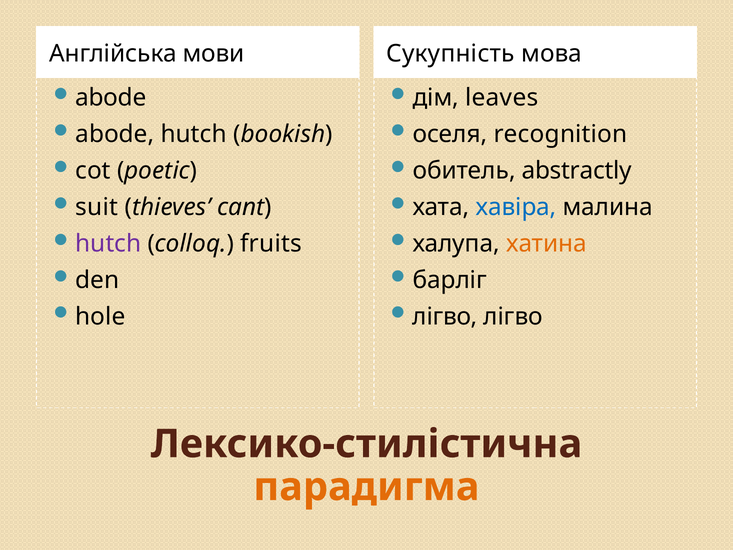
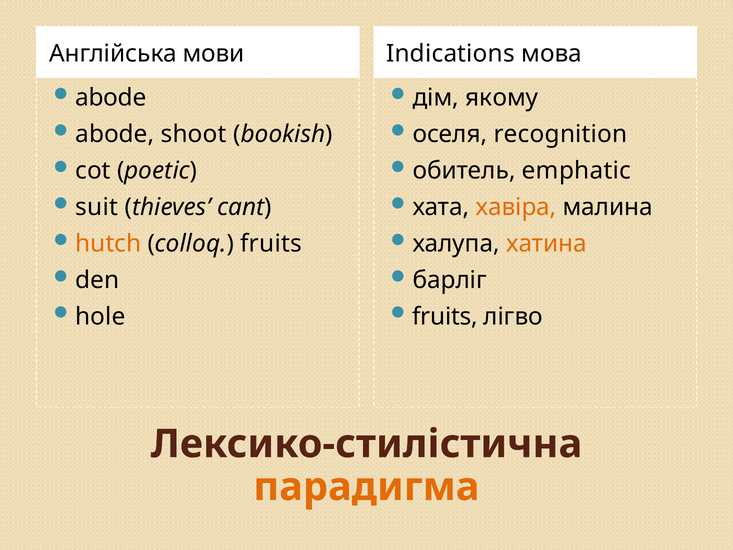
Сукупність: Сукупність -> Indications
leaves: leaves -> якому
abode hutch: hutch -> shoot
abstractly: abstractly -> emphatic
хавіра colour: blue -> orange
hutch at (108, 243) colour: purple -> orange
лігво at (445, 316): лігво -> fruits
